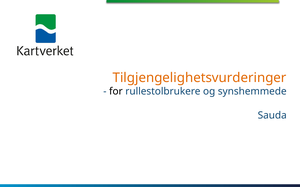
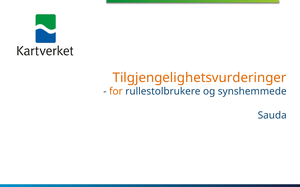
for colour: black -> orange
